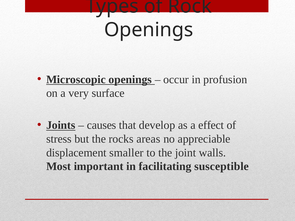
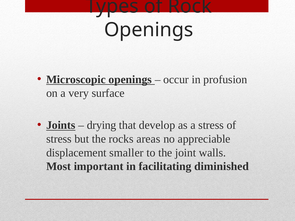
causes: causes -> drying
a effect: effect -> stress
susceptible: susceptible -> diminished
